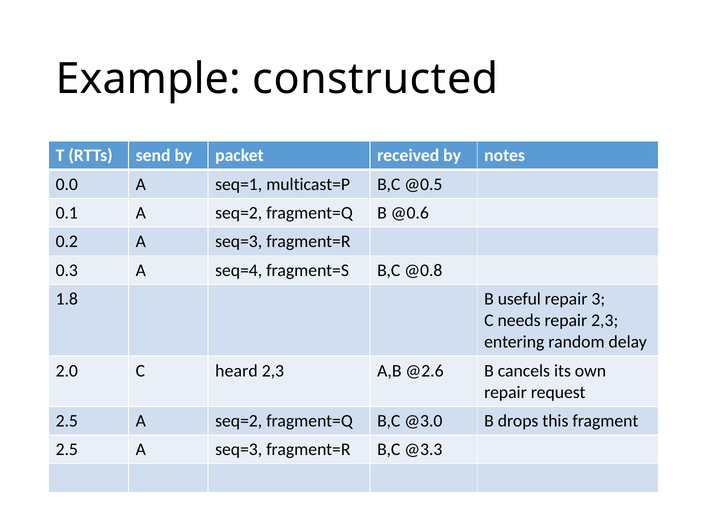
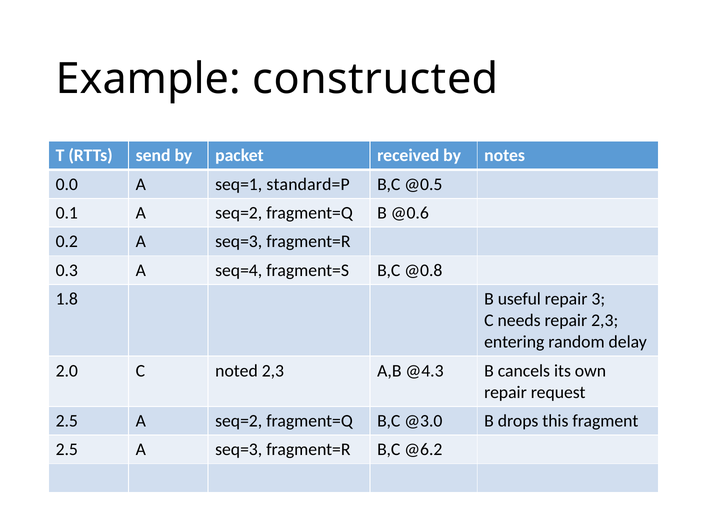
multicast=P: multicast=P -> standard=P
heard: heard -> noted
@2.6: @2.6 -> @4.3
@3.3: @3.3 -> @6.2
